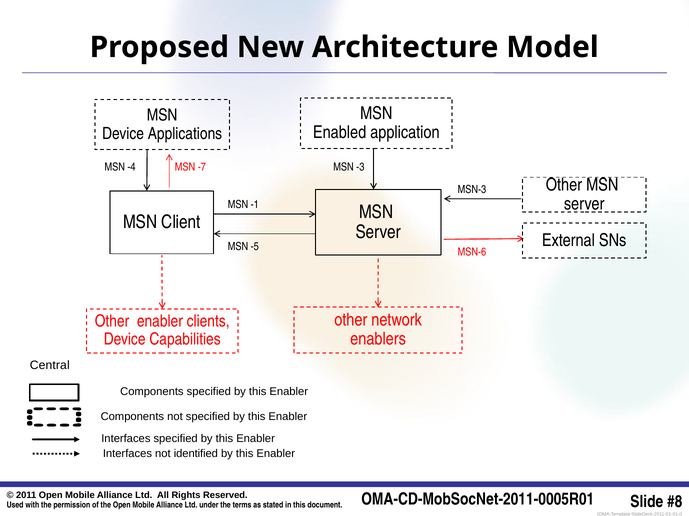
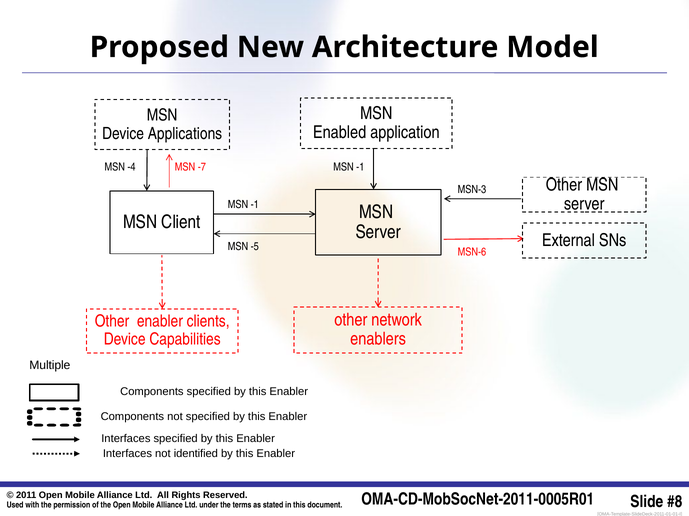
-3 at (360, 167): -3 -> -1
Central: Central -> Multiple
